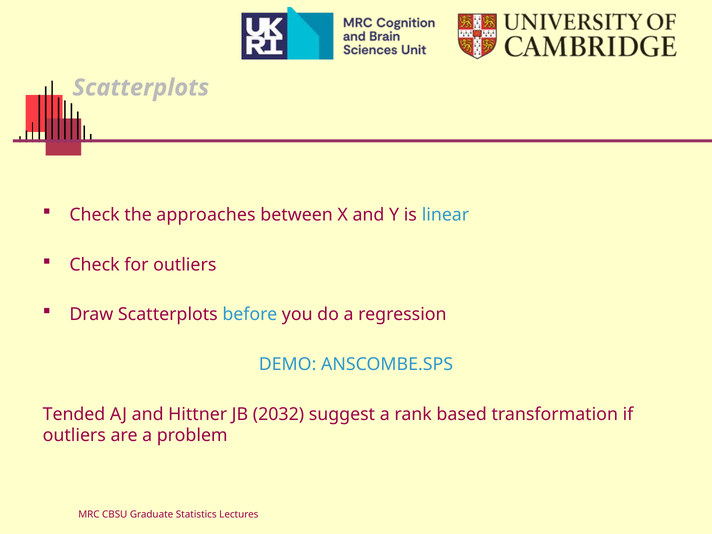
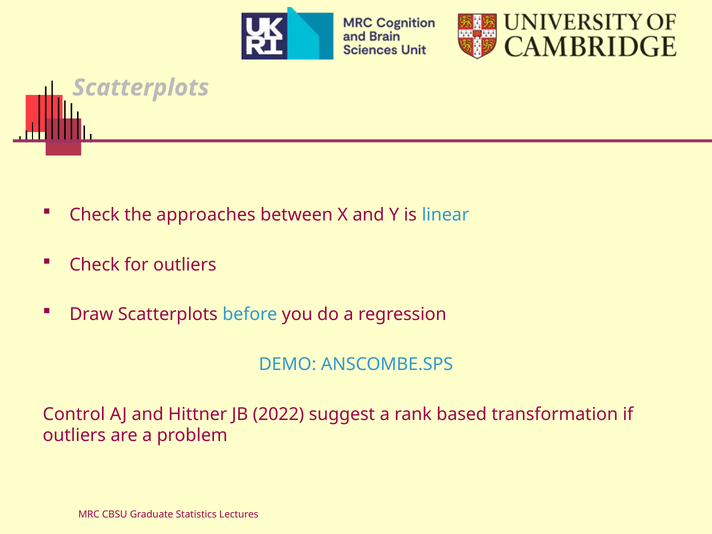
Tended: Tended -> Control
2032: 2032 -> 2022
